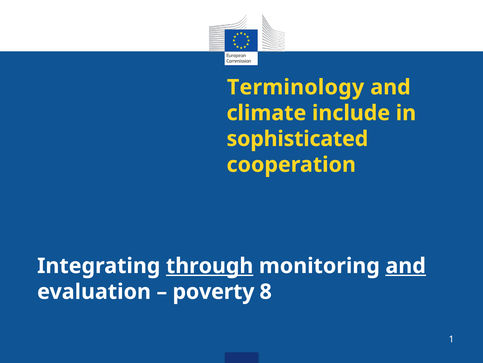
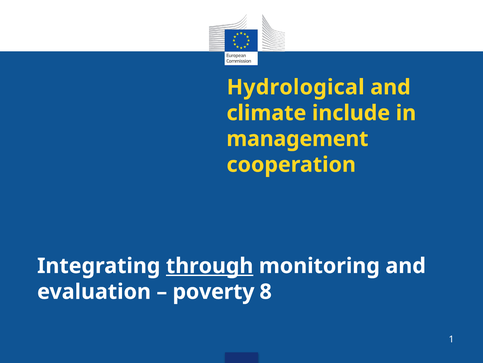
Terminology: Terminology -> Hydrological
sophisticated: sophisticated -> management
and at (406, 265) underline: present -> none
